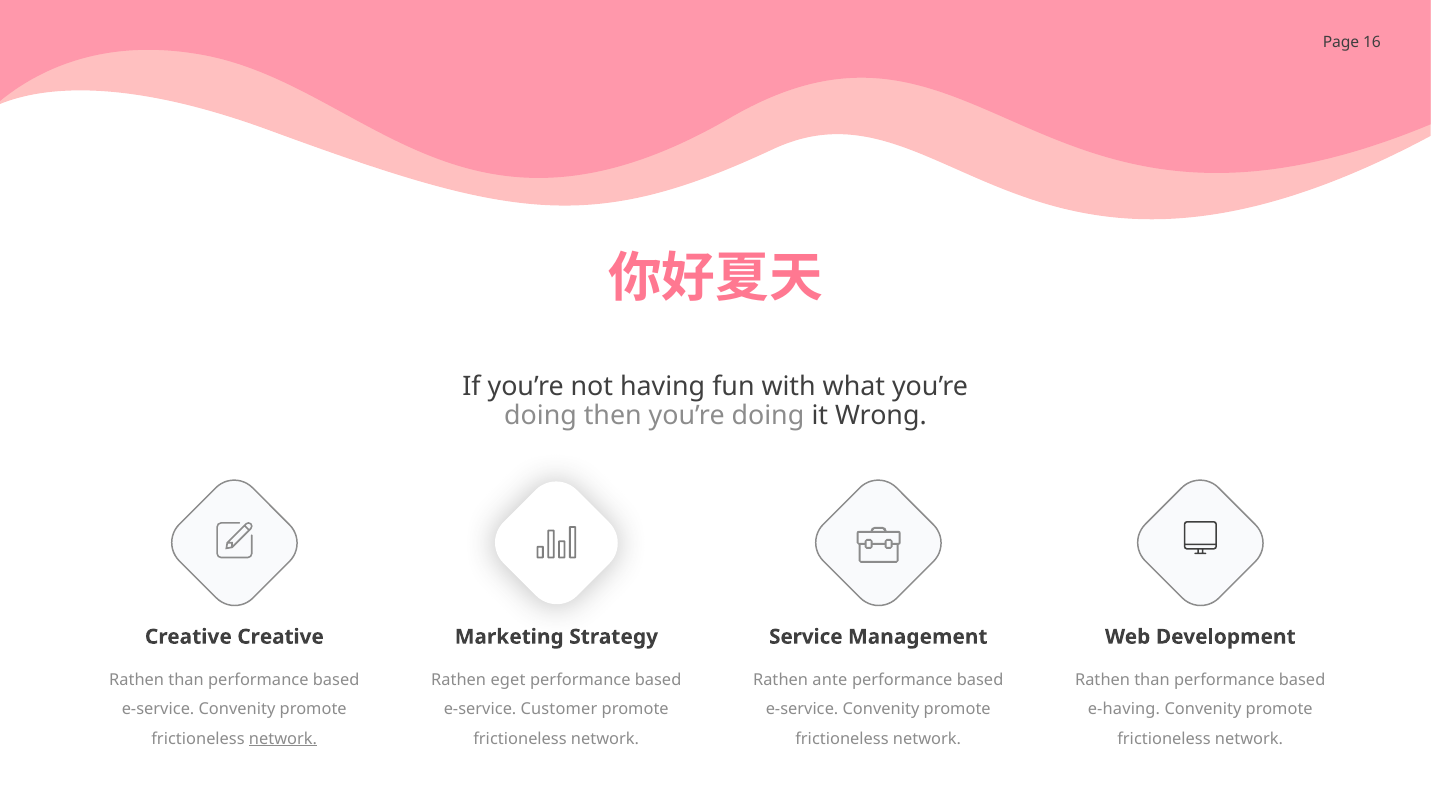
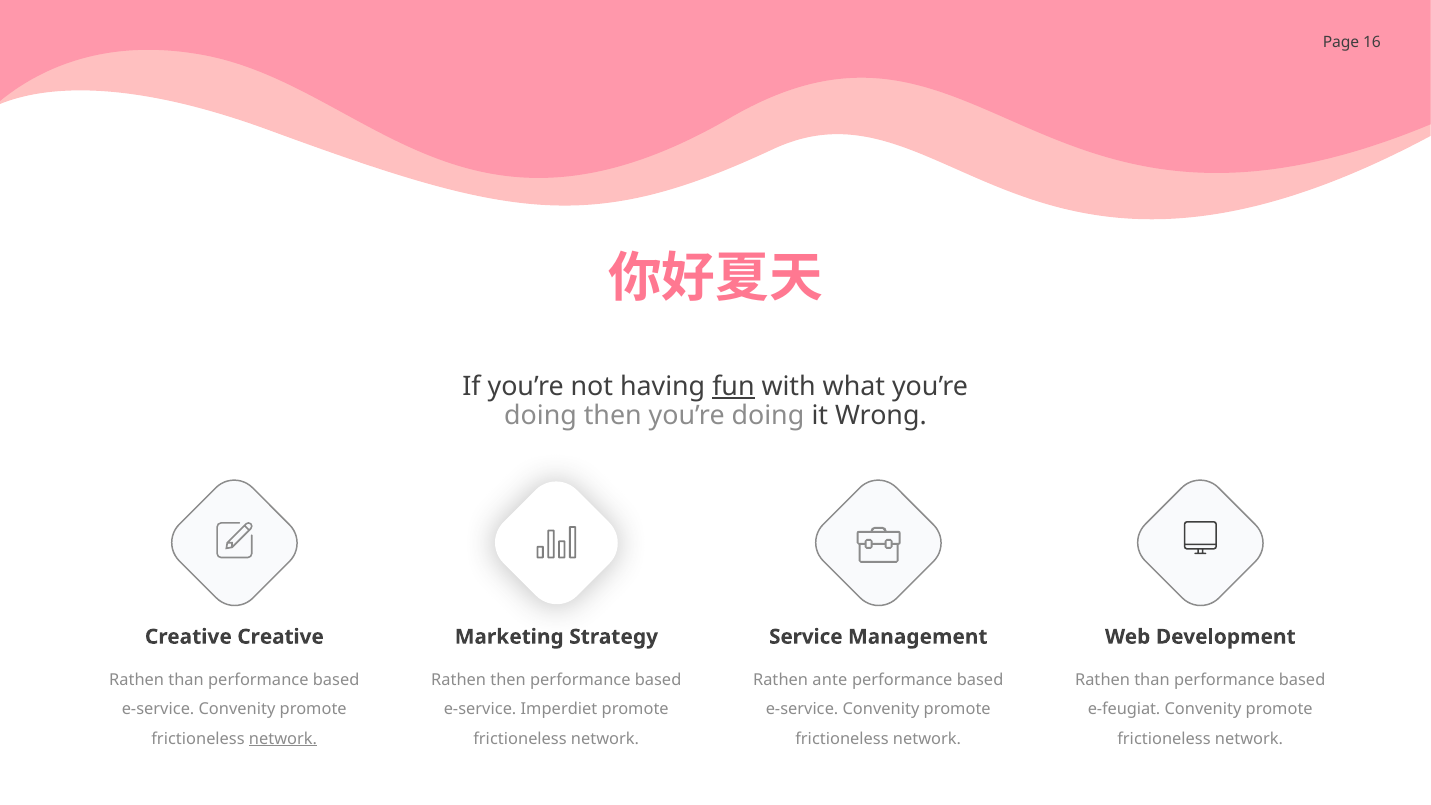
fun underline: none -> present
Rathen eget: eget -> then
Customer: Customer -> Imperdiet
e-having: e-having -> e-feugiat
